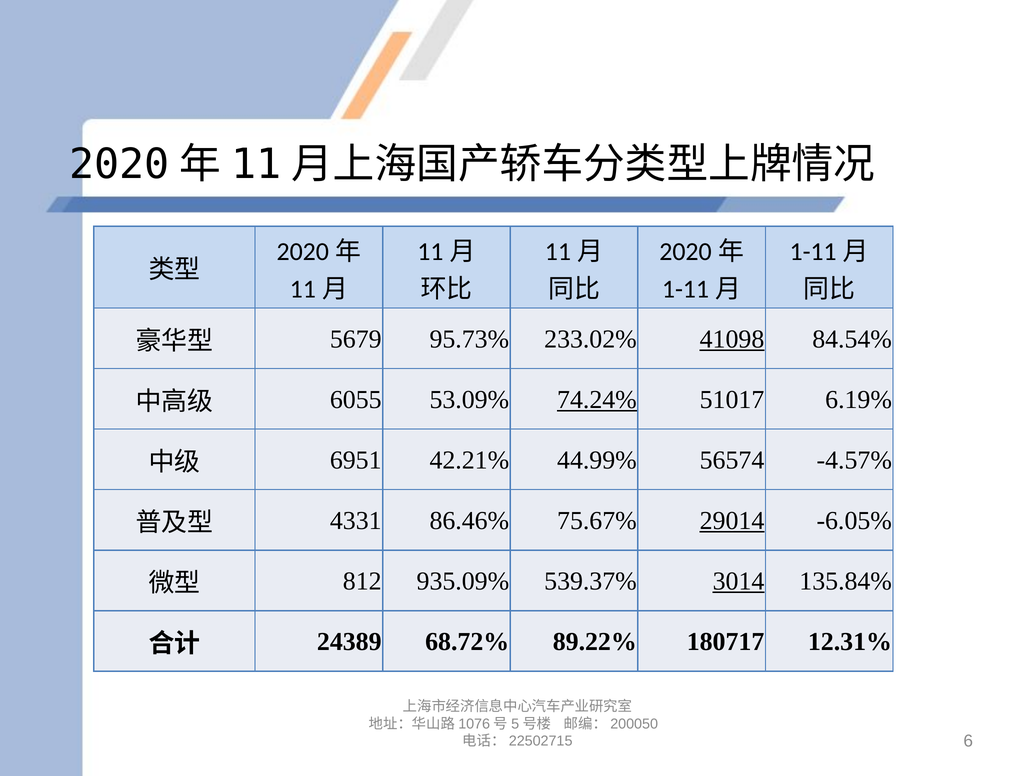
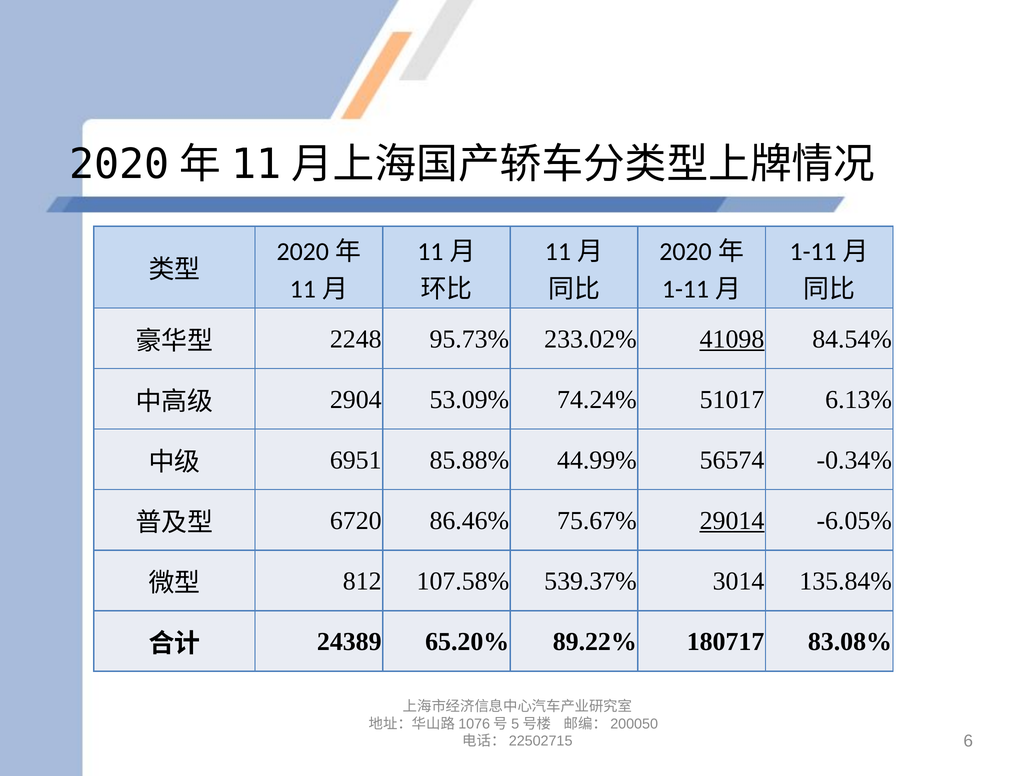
5679: 5679 -> 2248
6055: 6055 -> 2904
74.24% underline: present -> none
6.19%: 6.19% -> 6.13%
42.21%: 42.21% -> 85.88%
-4.57%: -4.57% -> -0.34%
4331: 4331 -> 6720
935.09%: 935.09% -> 107.58%
3014 underline: present -> none
68.72%: 68.72% -> 65.20%
12.31%: 12.31% -> 83.08%
